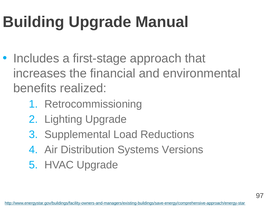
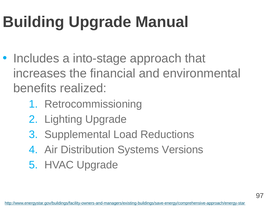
first-stage: first-stage -> into-stage
